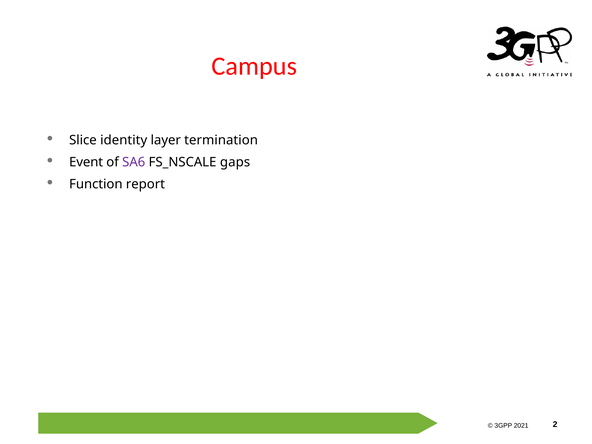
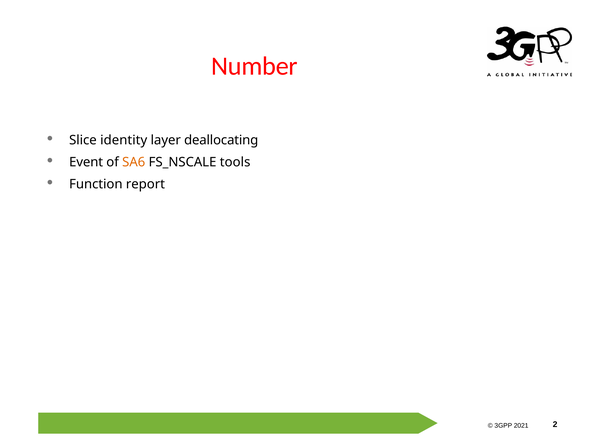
Campus: Campus -> Number
termination: termination -> deallocating
SA6 colour: purple -> orange
gaps: gaps -> tools
